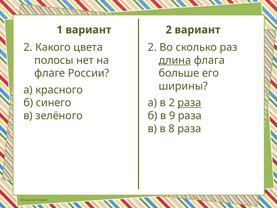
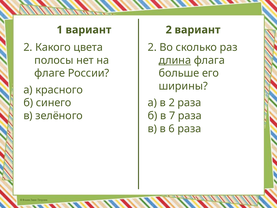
раза at (189, 103) underline: present -> none
9: 9 -> 7
8: 8 -> 6
